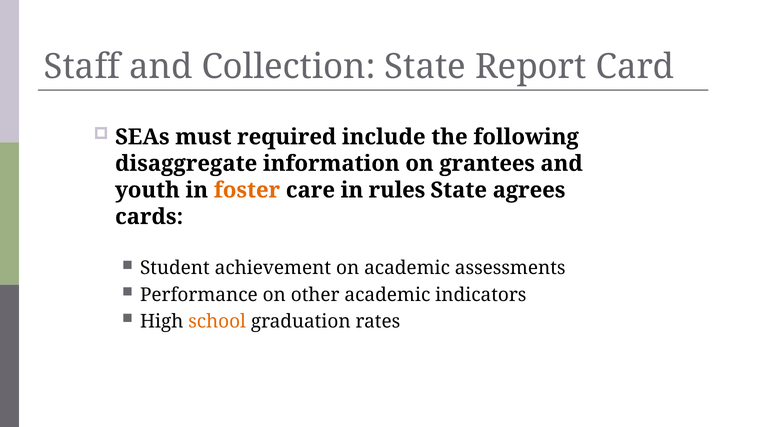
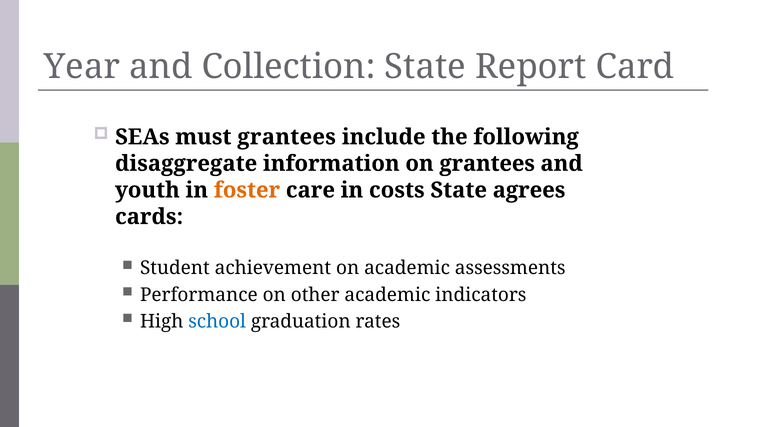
Staff: Staff -> Year
must required: required -> grantees
rules: rules -> costs
school colour: orange -> blue
